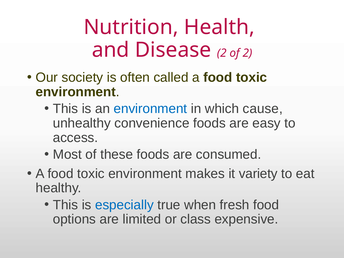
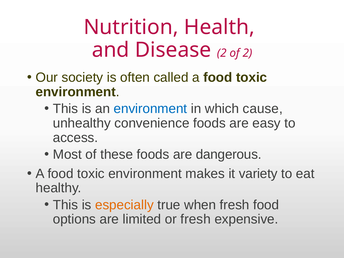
consumed: consumed -> dangerous
especially colour: blue -> orange
or class: class -> fresh
